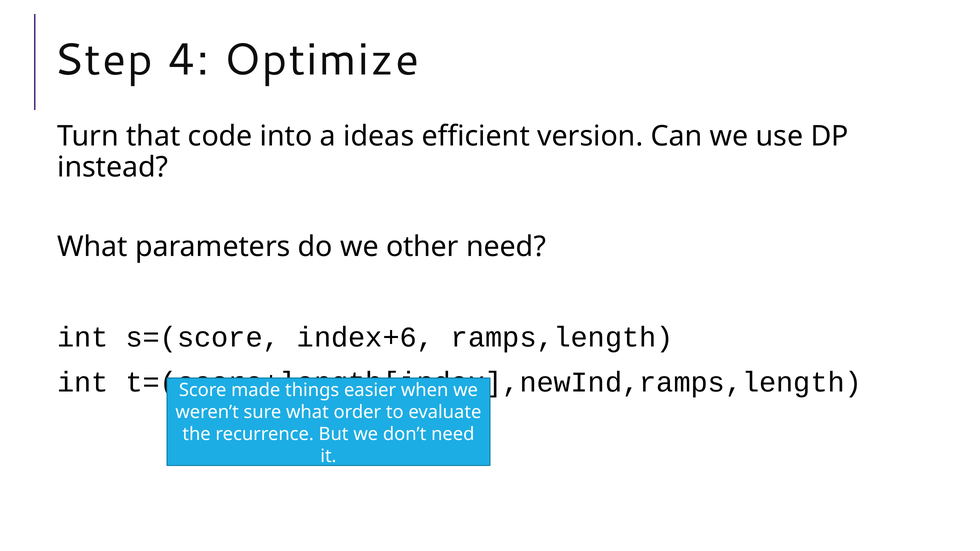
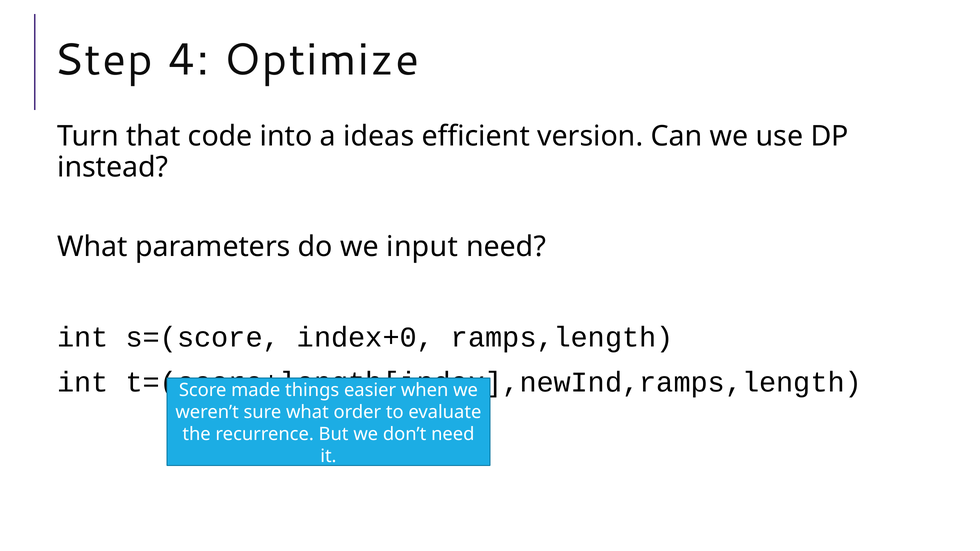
other: other -> input
index+6: index+6 -> index+0
